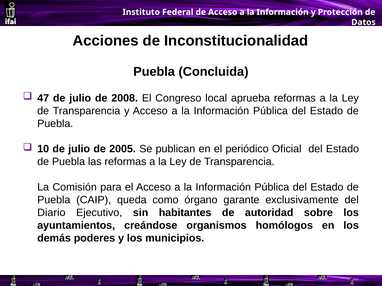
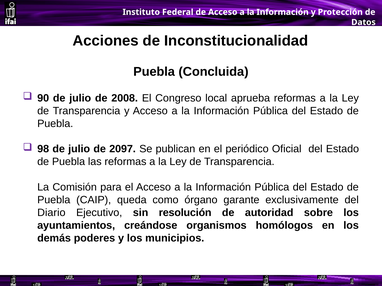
47: 47 -> 90
10: 10 -> 98
2005: 2005 -> 2097
habitantes: habitantes -> resolución
